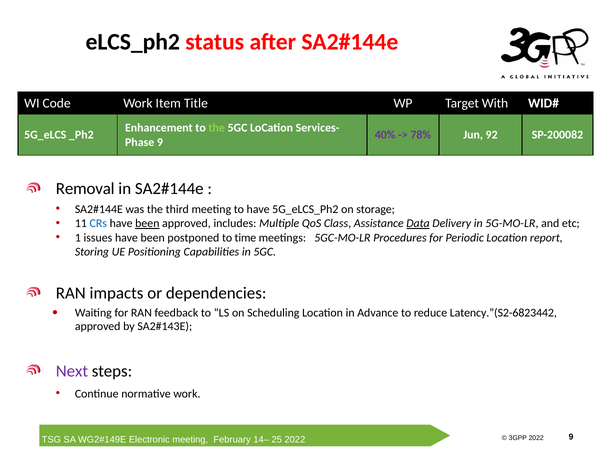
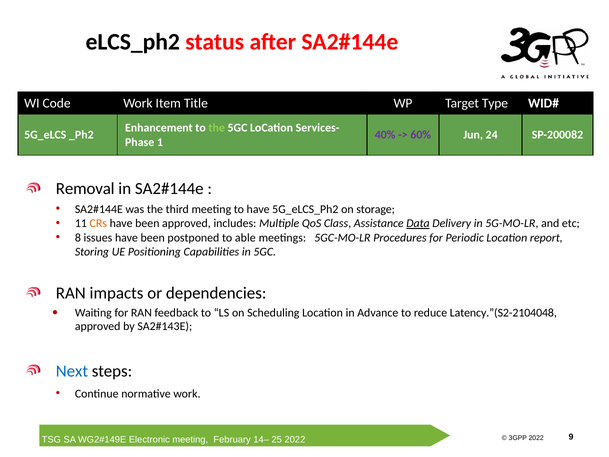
With: With -> Type
78%: 78% -> 60%
92: 92 -> 24
9 at (160, 142): 9 -> 1
CRs colour: blue -> orange
been at (147, 223) underline: present -> none
1: 1 -> 8
time: time -> able
Latency.”(S2-6823442: Latency.”(S2-6823442 -> Latency.”(S2-2104048
Next colour: purple -> blue
